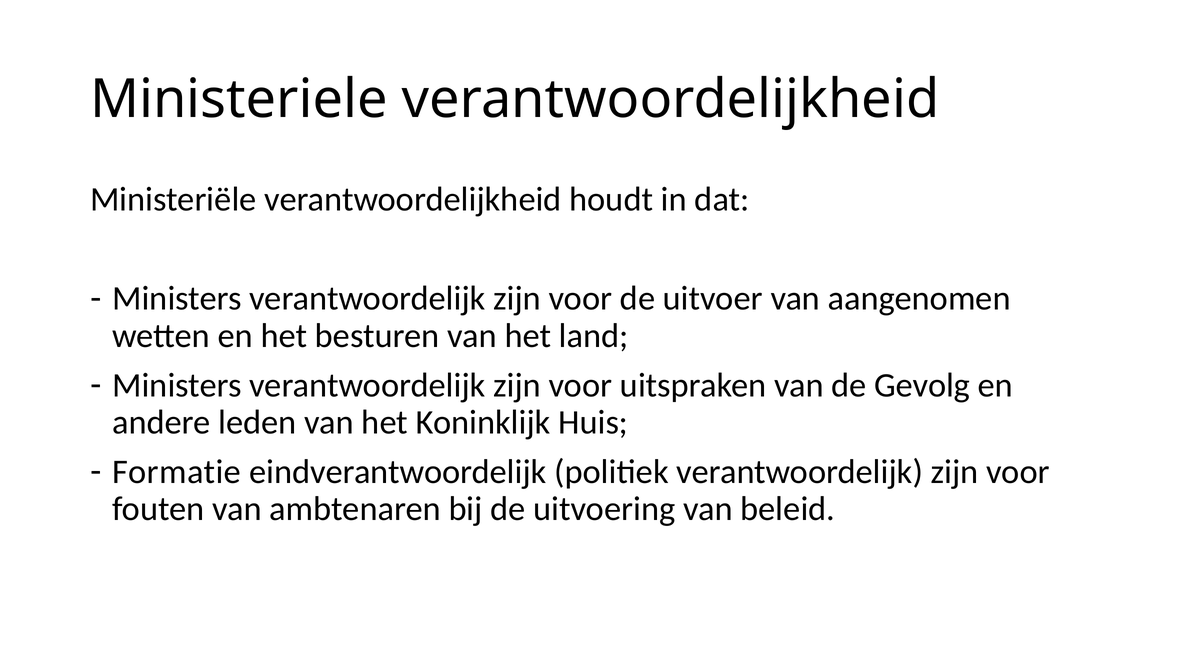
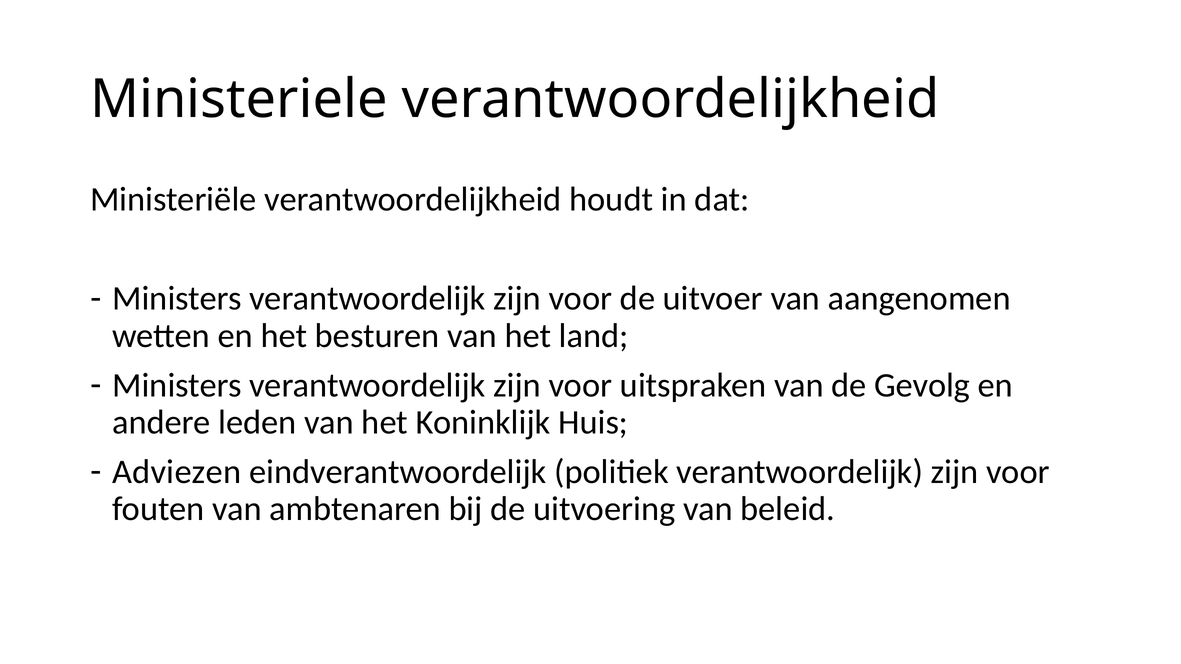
Formatie: Formatie -> Adviezen
